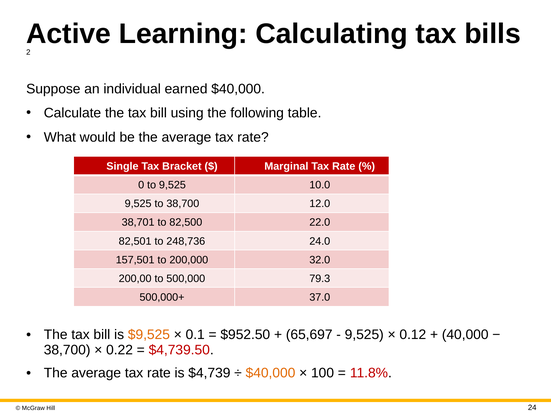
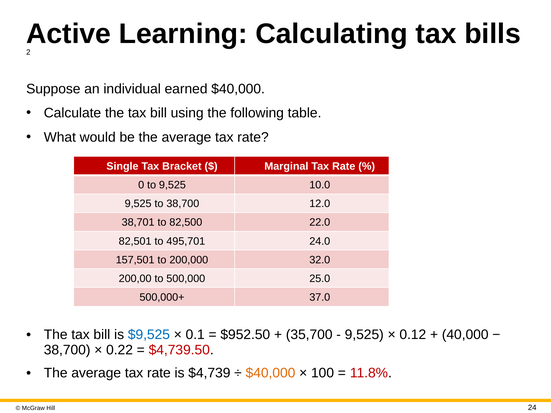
248,736: 248,736 -> 495,701
79.3: 79.3 -> 25.0
$9,525 colour: orange -> blue
65,697: 65,697 -> 35,700
